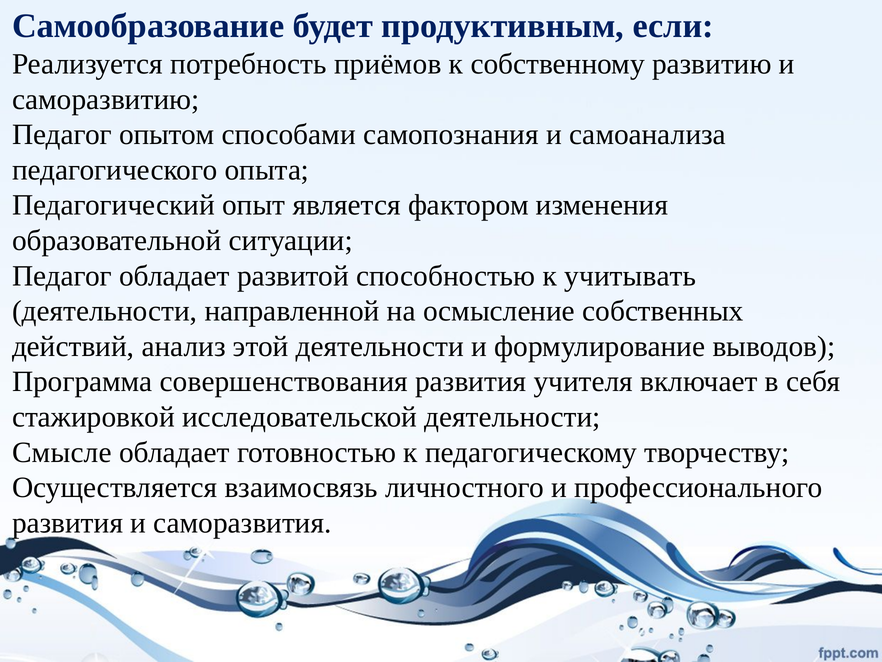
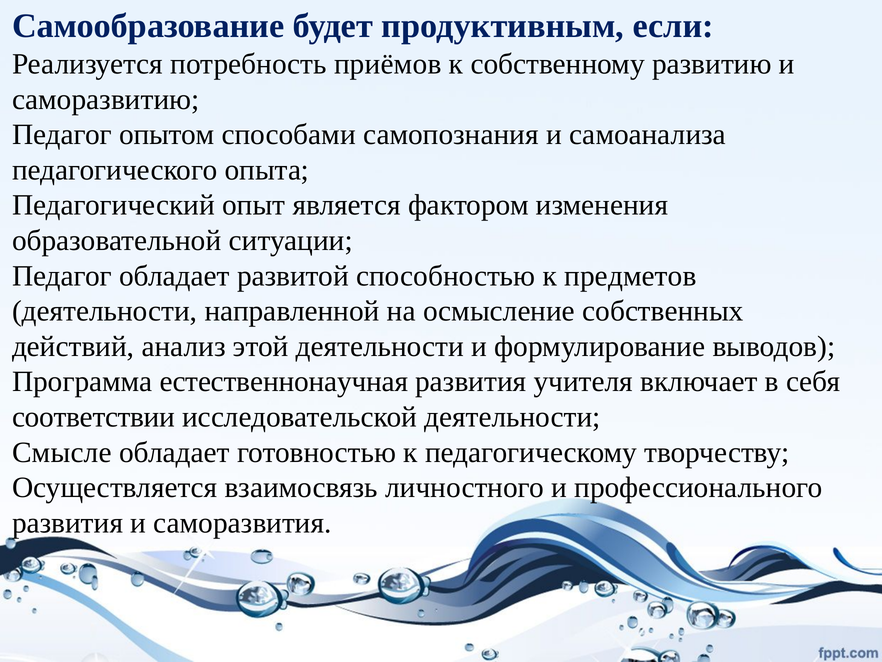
учитывать: учитывать -> предметов
совершенствования: совершенствования -> естественнонаучная
стажировкой: стажировкой -> соответствии
